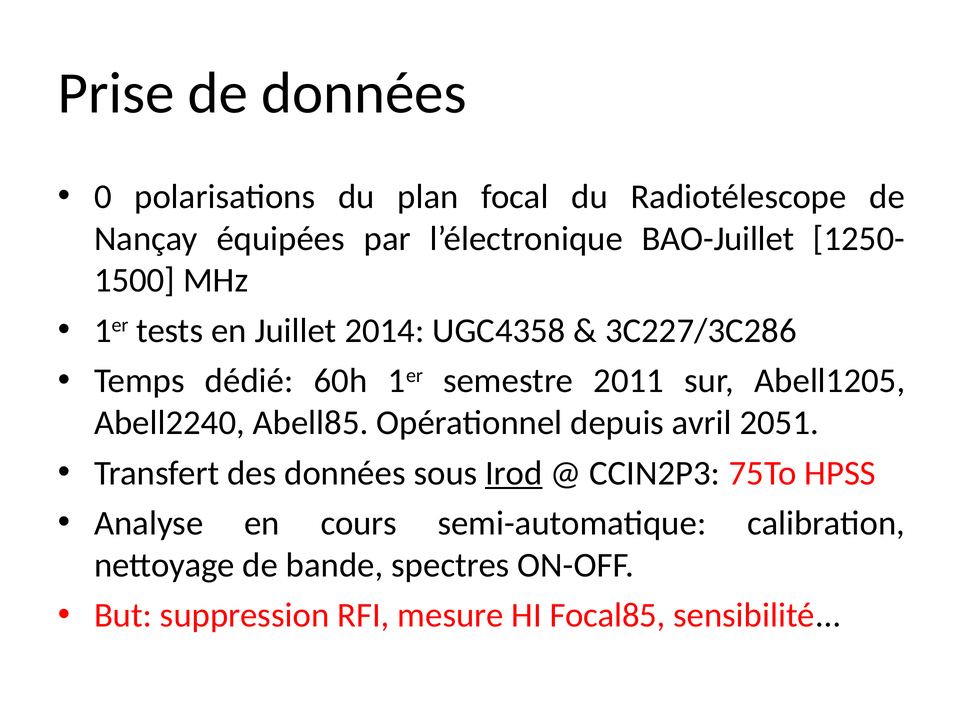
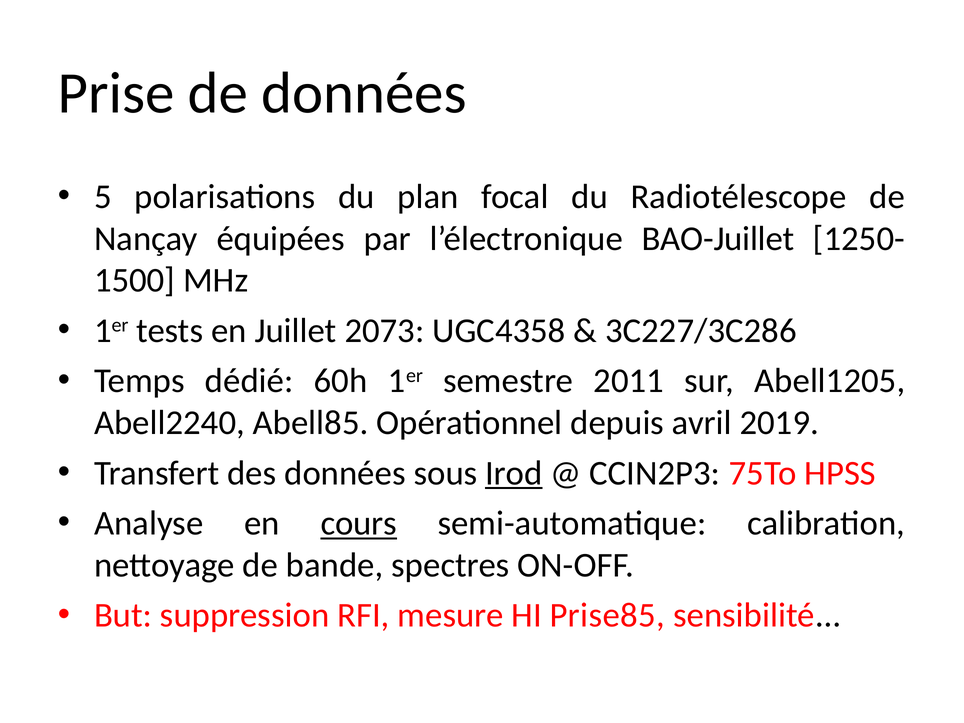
0: 0 -> 5
2014: 2014 -> 2073
2051: 2051 -> 2019
cours underline: none -> present
Focal85: Focal85 -> Prise85
